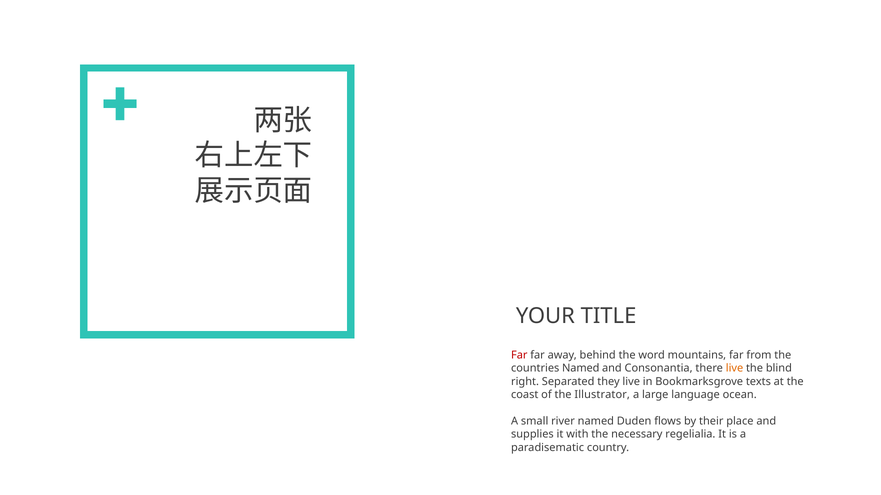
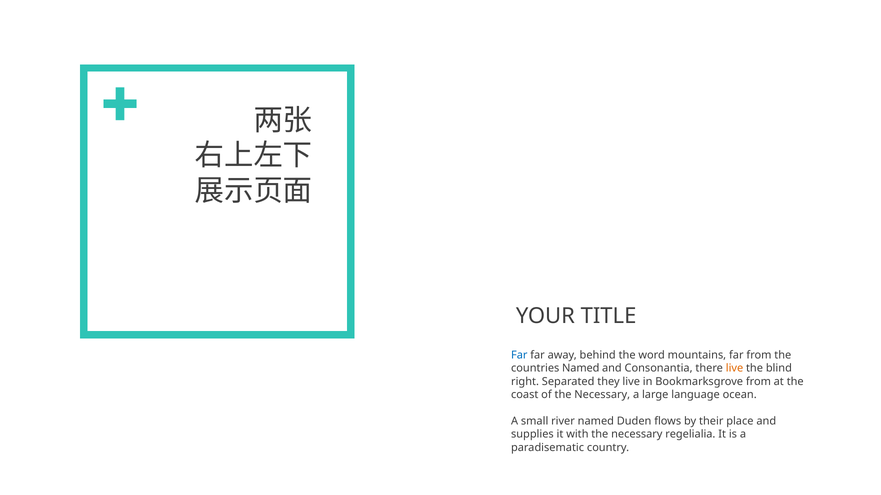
Far at (519, 356) colour: red -> blue
Bookmarksgrove texts: texts -> from
of the Illustrator: Illustrator -> Necessary
